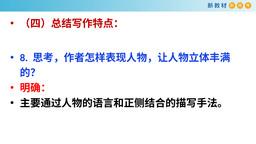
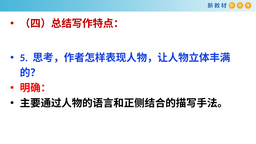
8: 8 -> 5
